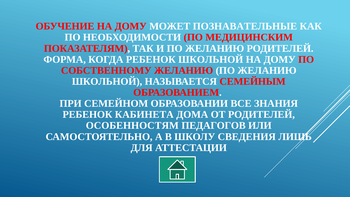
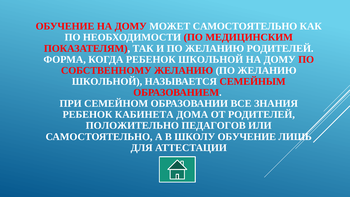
МОЖЕТ ПОЗНАВАТЕЛЬНЫЕ: ПОЗНАВАТЕЛЬНЫЕ -> САМОСТОЯТЕЛЬНО
ОСОБЕННОСТЯМ: ОСОБЕННОСТЯМ -> ПОЛОЖИТЕЛЬНО
ШКОЛУ СВЕДЕНИЯ: СВЕДЕНИЯ -> ОБУЧЕНИЕ
